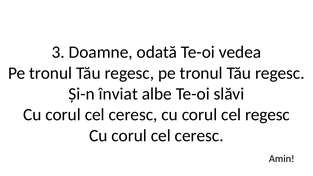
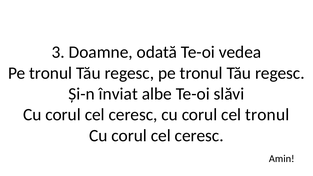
cel regesc: regesc -> tronul
